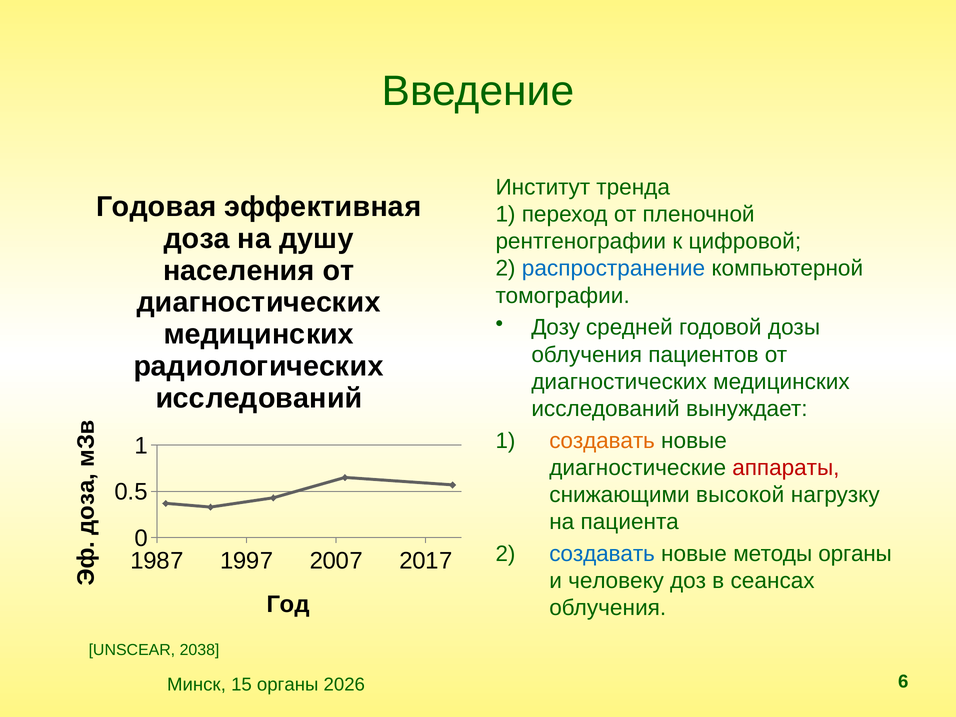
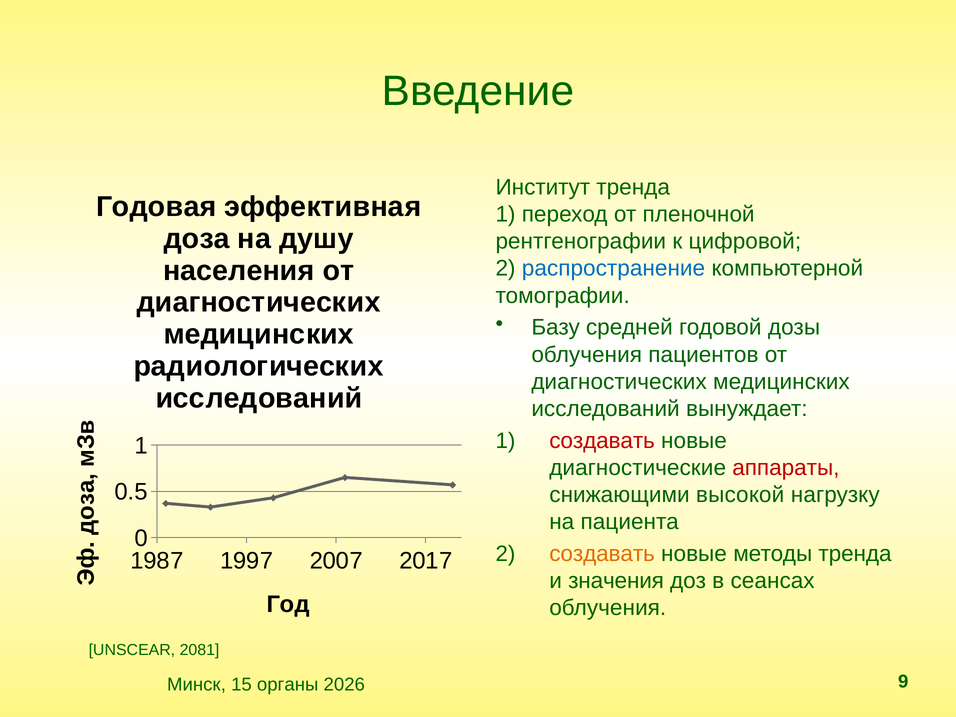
Дозу: Дозу -> Базу
создавать at (602, 441) colour: orange -> red
создавать at (602, 554) colour: blue -> orange
методы органы: органы -> тренда
человеку: человеку -> значения
2038: 2038 -> 2081
6: 6 -> 9
